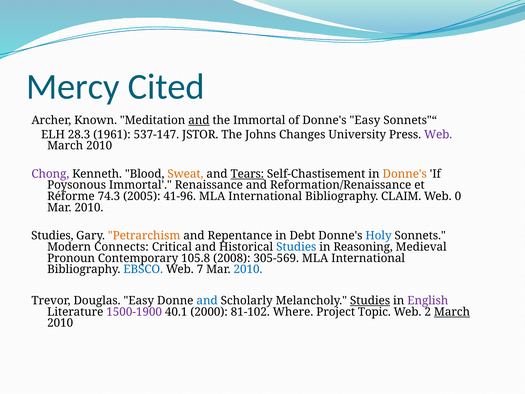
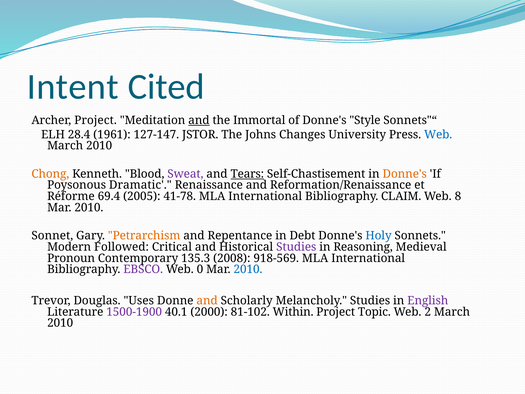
Mercy: Mercy -> Intent
Archer Known: Known -> Project
Donne's Easy: Easy -> Style
28.3: 28.3 -> 28.4
537-147: 537-147 -> 127-147
Web at (438, 134) colour: purple -> blue
Chong colour: purple -> orange
Sweat colour: orange -> purple
Poysonous Immortal: Immortal -> Dramatic
74.3: 74.3 -> 69.4
41-96: 41-96 -> 41-78
0: 0 -> 8
Studies at (52, 236): Studies -> Sonnet
Connects: Connects -> Followed
Studies at (296, 247) colour: blue -> purple
105.8: 105.8 -> 135.3
305-569: 305-569 -> 918-569
EBSCO colour: blue -> purple
7: 7 -> 0
Douglas Easy: Easy -> Uses
and at (207, 300) colour: blue -> orange
Studies at (370, 300) underline: present -> none
Where: Where -> Within
March at (452, 312) underline: present -> none
